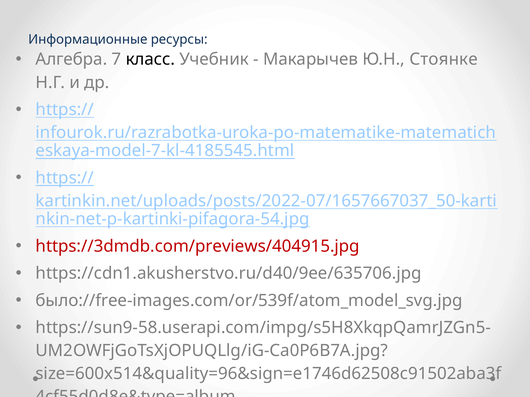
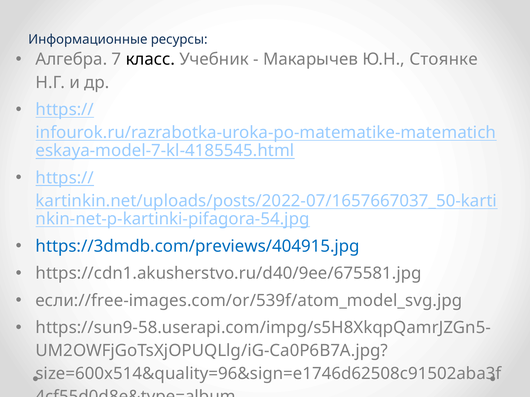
https://3dmdb.com/previews/404915.jpg colour: red -> blue
https://cdn1.akusherstvo.ru/d40/9ee/635706.jpg: https://cdn1.akusherstvo.ru/d40/9ee/635706.jpg -> https://cdn1.akusherstvo.ru/d40/9ee/675581.jpg
было://free-images.com/or/539f/atom_model_svg.jpg: было://free-images.com/or/539f/atom_model_svg.jpg -> если://free-images.com/or/539f/atom_model_svg.jpg
